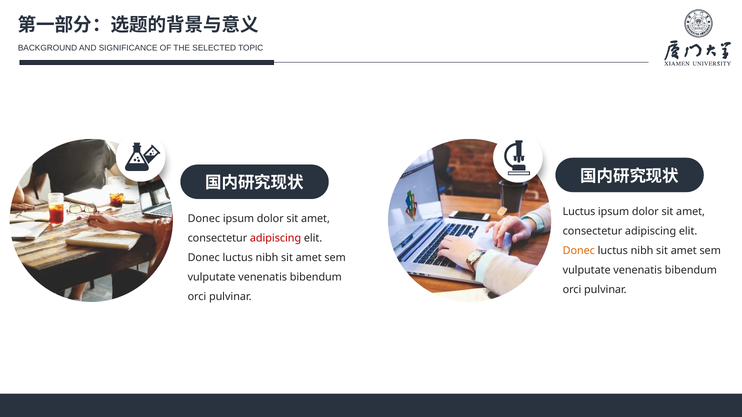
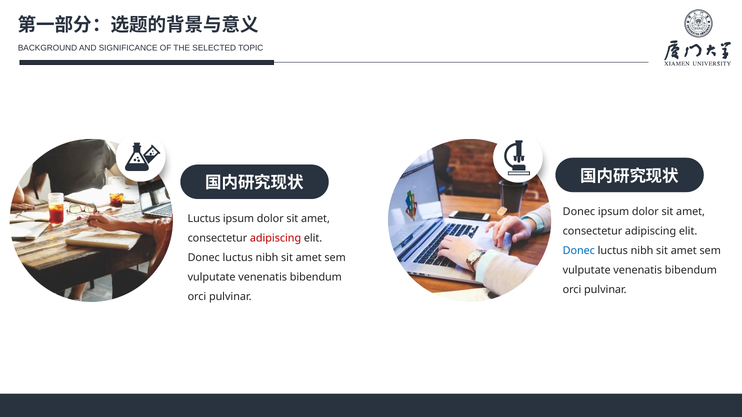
Luctus at (579, 212): Luctus -> Donec
Donec at (204, 219): Donec -> Luctus
Donec at (579, 251) colour: orange -> blue
